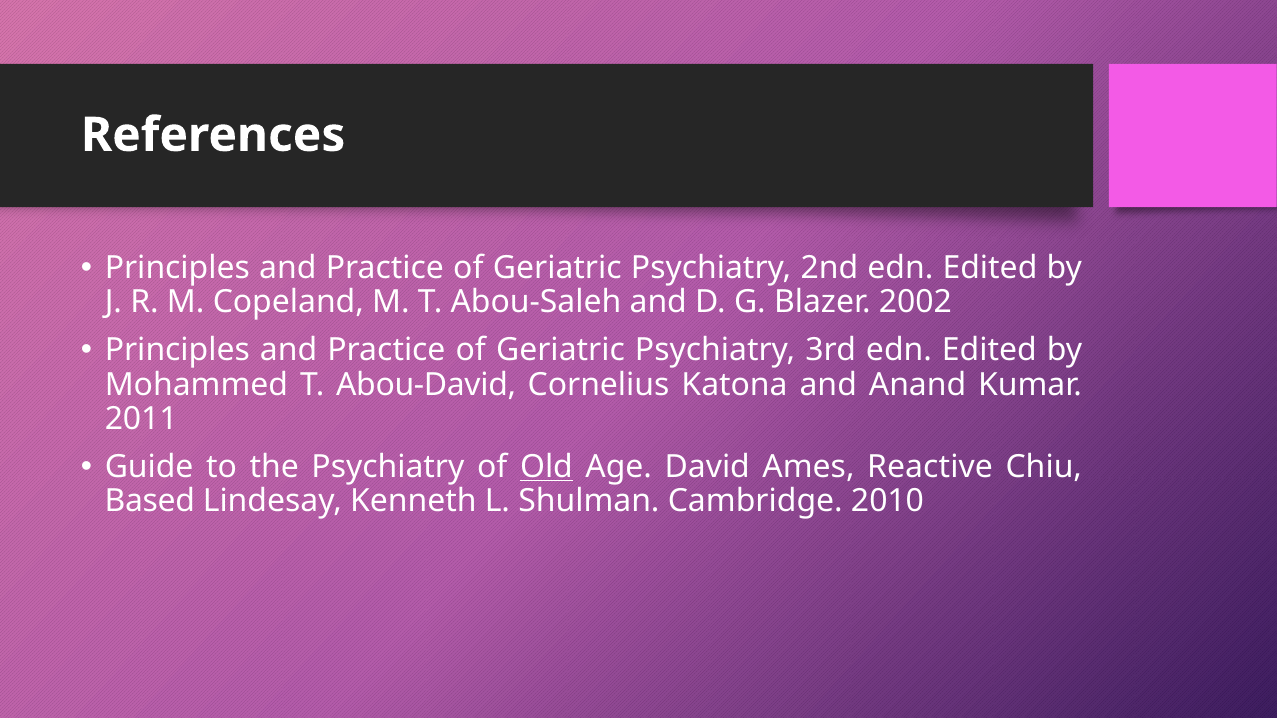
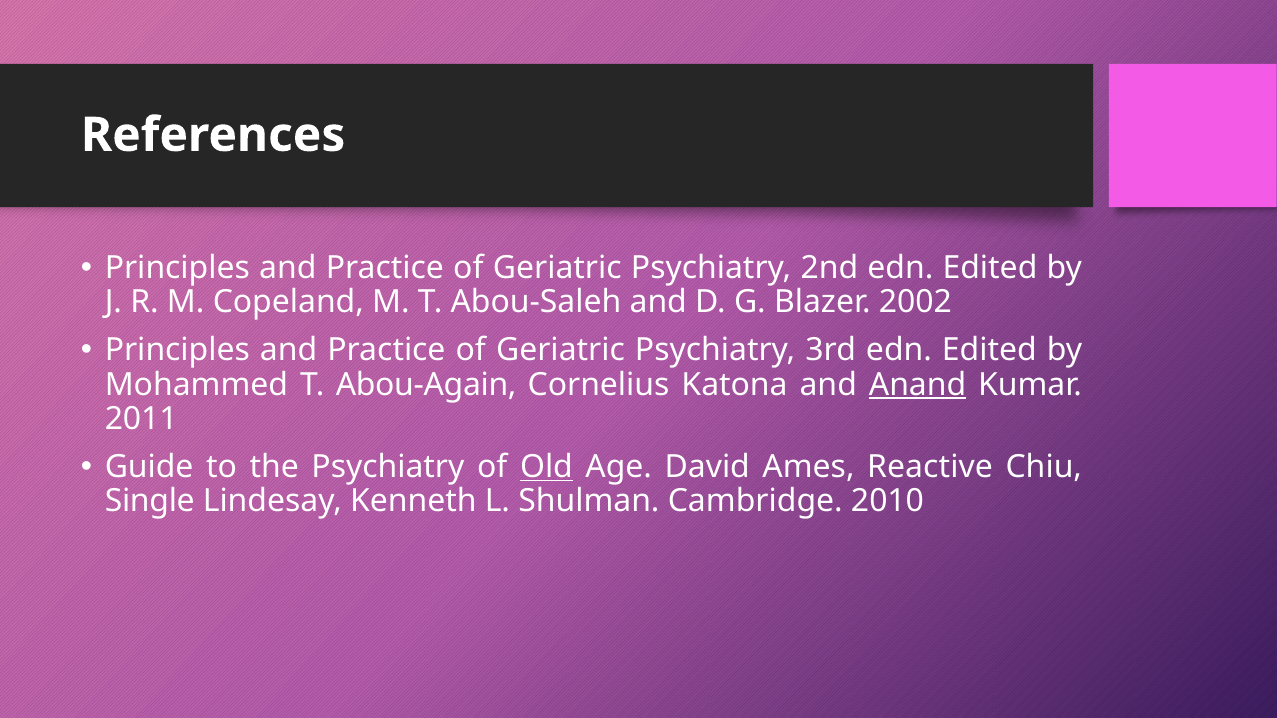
Abou-David: Abou-David -> Abou-Again
Anand underline: none -> present
Based: Based -> Single
